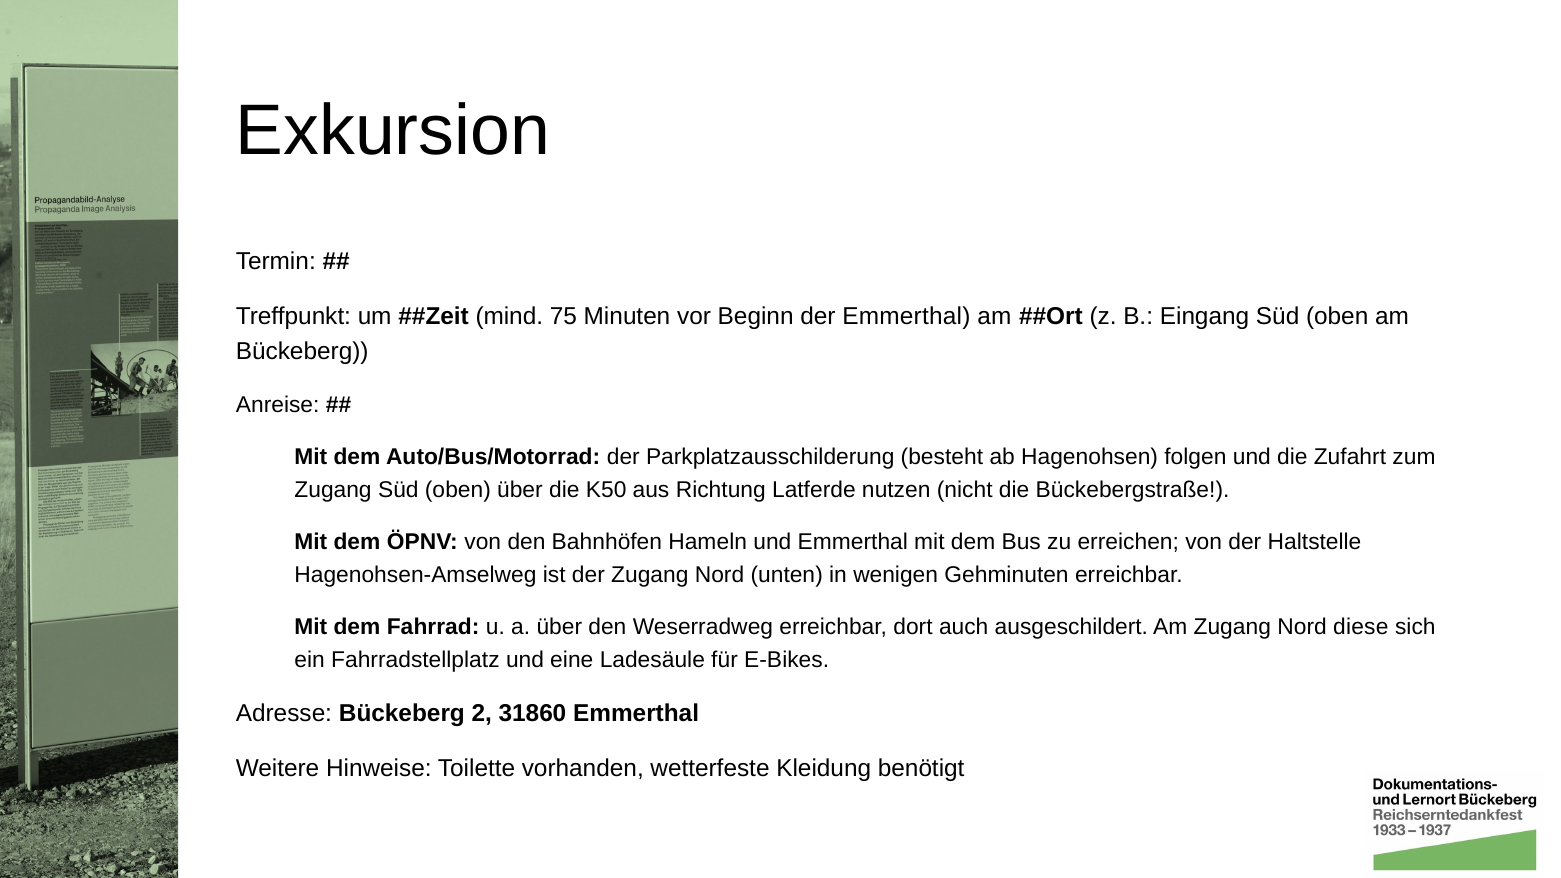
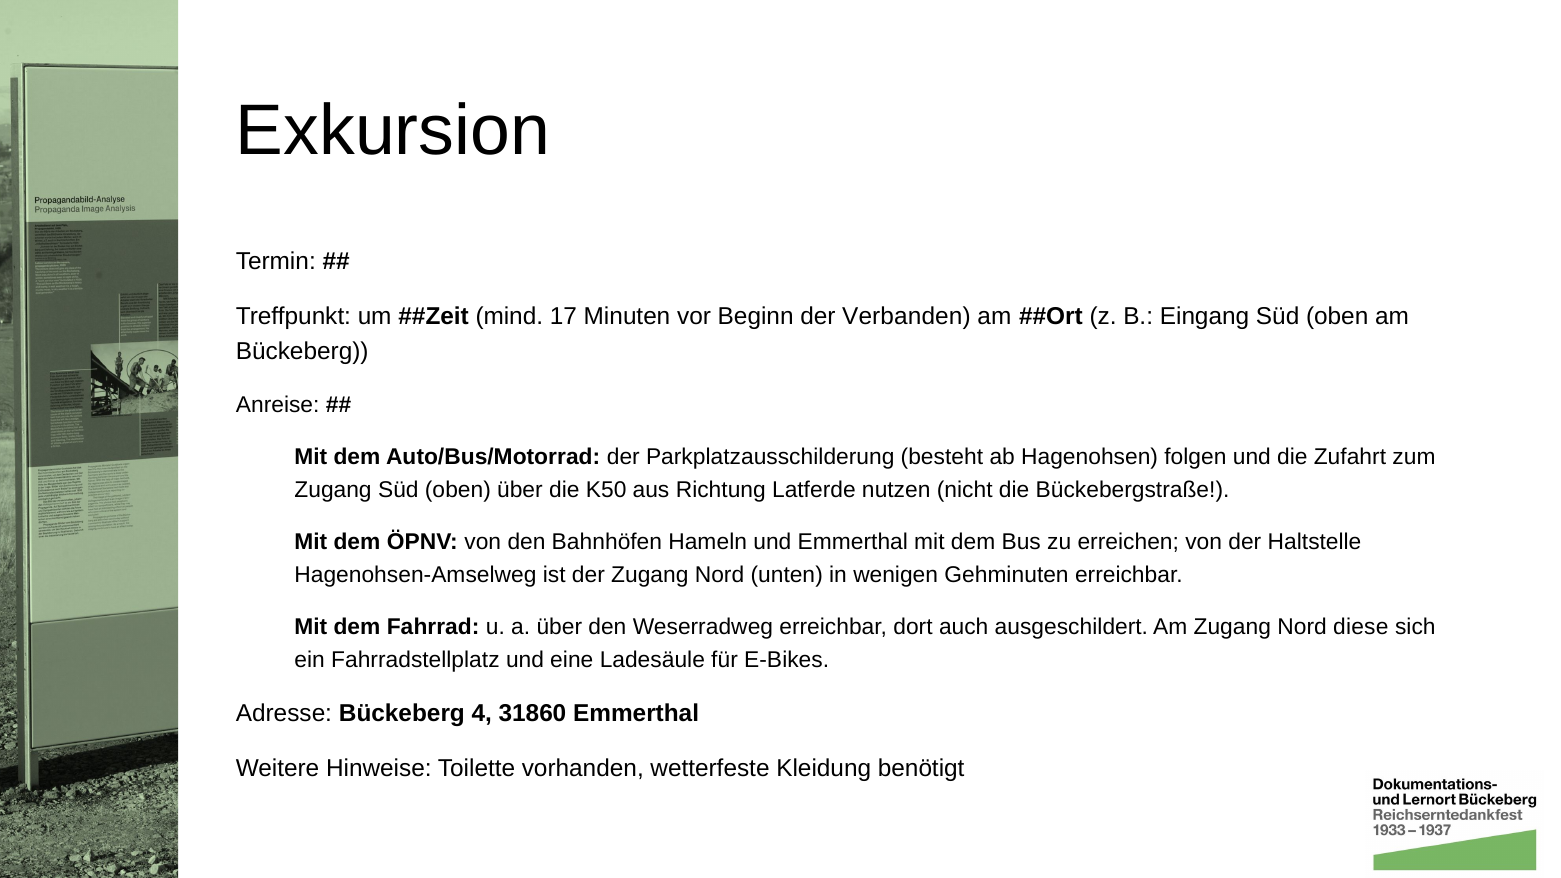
75: 75 -> 17
der Emmerthal: Emmerthal -> Verbanden
2: 2 -> 4
